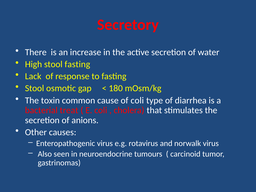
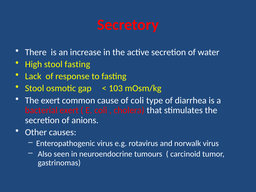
180: 180 -> 103
The toxin: toxin -> exert
bacterial treat: treat -> exert
